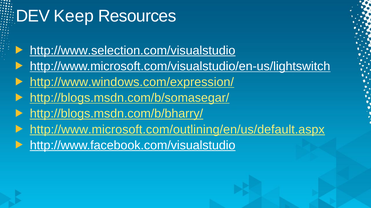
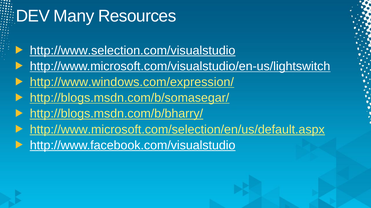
Keep: Keep -> Many
http://www.microsoft.com/outlining/en/us/default.aspx: http://www.microsoft.com/outlining/en/us/default.aspx -> http://www.microsoft.com/selection/en/us/default.aspx
